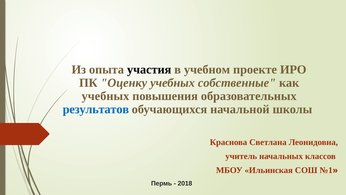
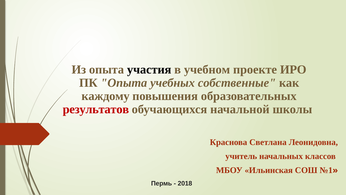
ПК Оценку: Оценку -> Опыта
учебных at (105, 96): учебных -> каждому
результатов colour: blue -> red
